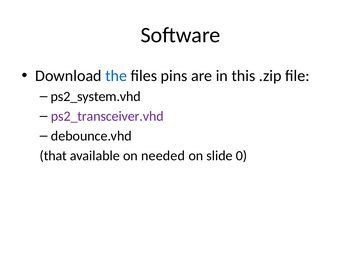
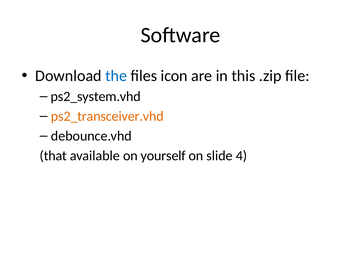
pins: pins -> icon
ps2_transceiver.vhd colour: purple -> orange
needed: needed -> yourself
0: 0 -> 4
